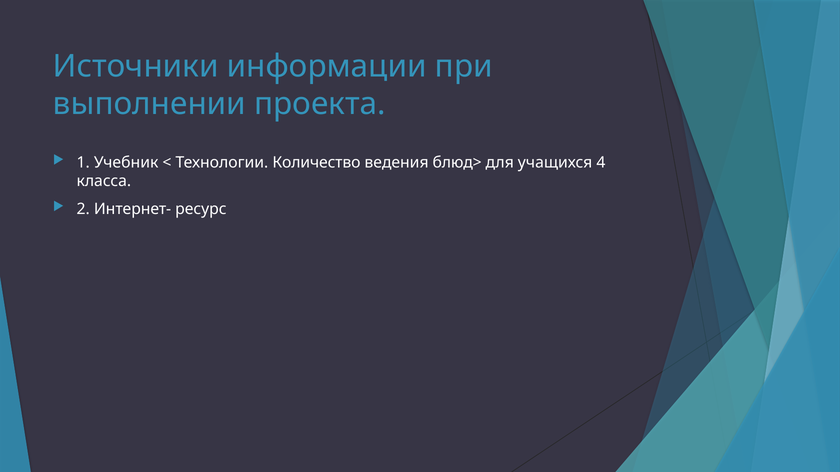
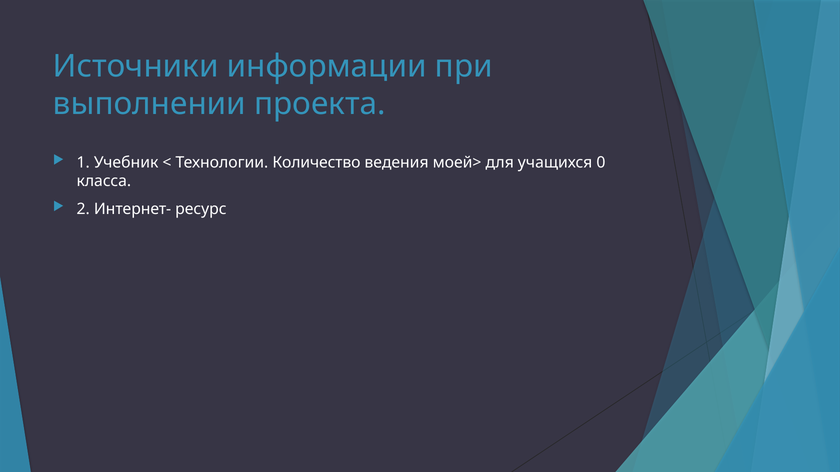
блюд>: блюд> -> моей>
4: 4 -> 0
